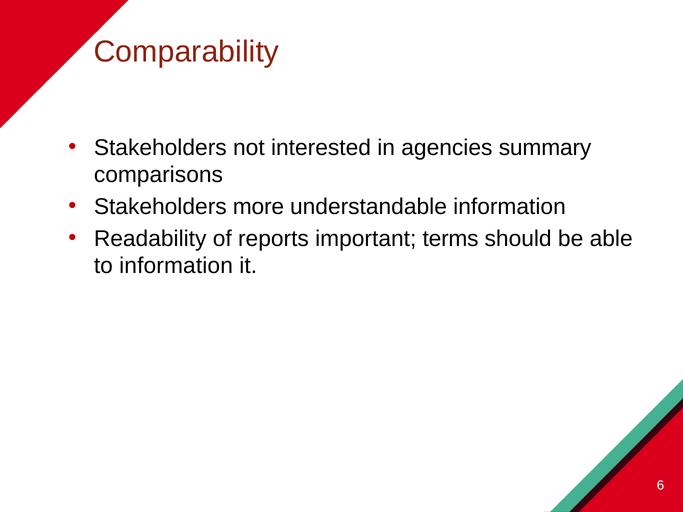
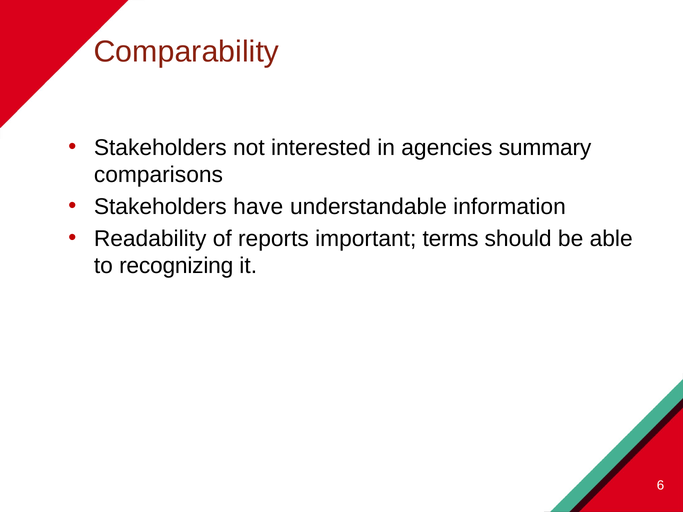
more: more -> have
to information: information -> recognizing
